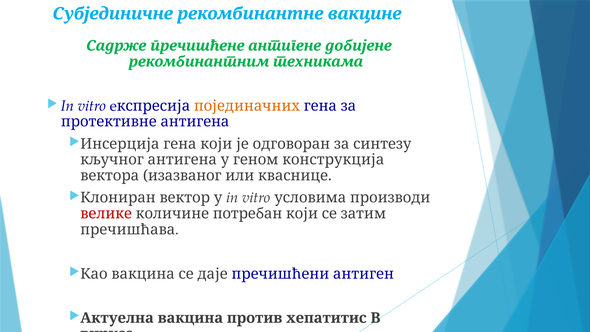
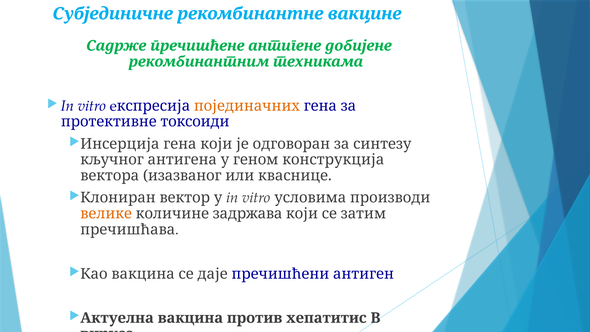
протективне антигена: антигена -> токсоиди
велике colour: red -> orange
потребан: потребан -> задржава
